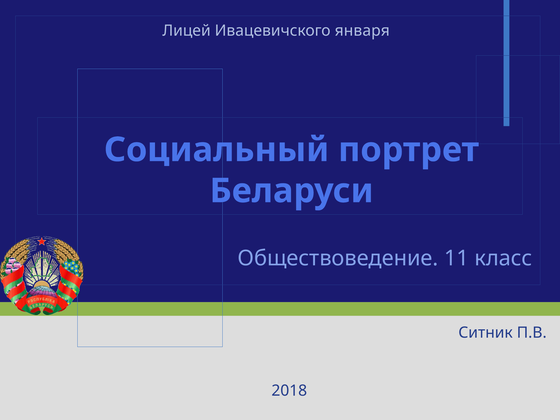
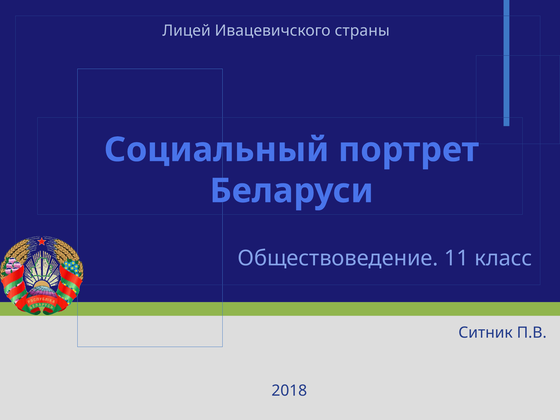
января: января -> страны
